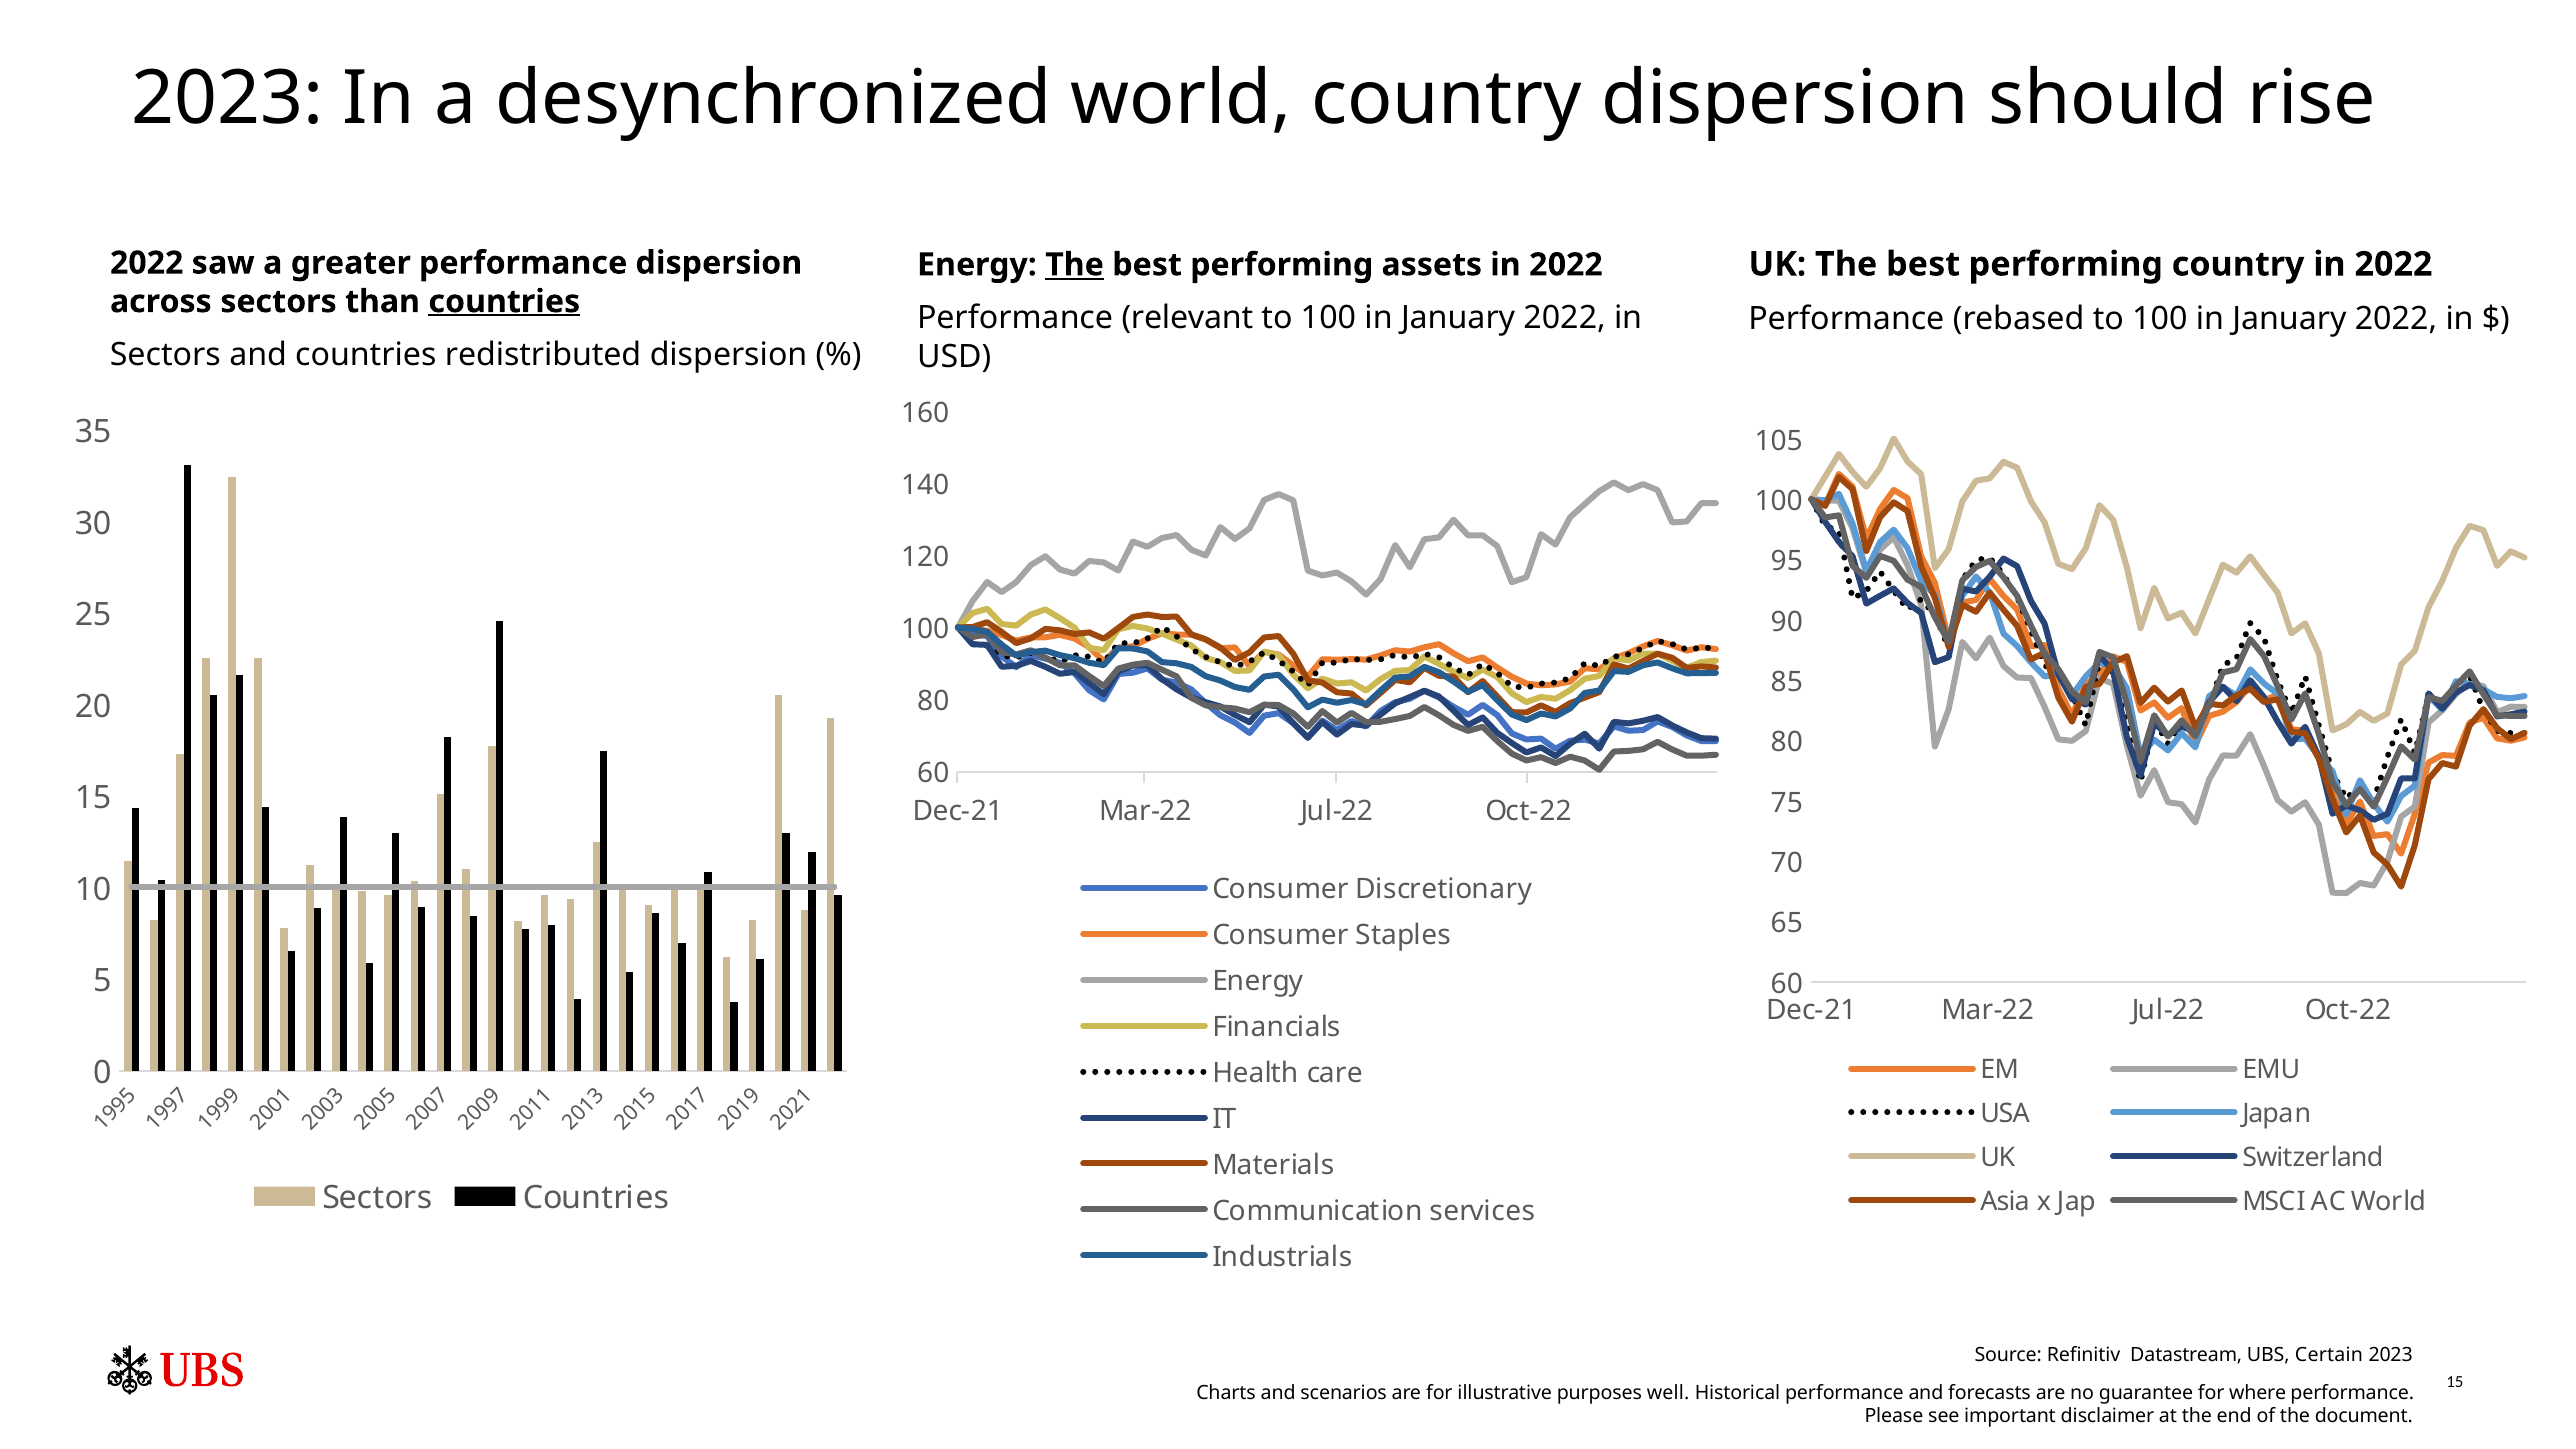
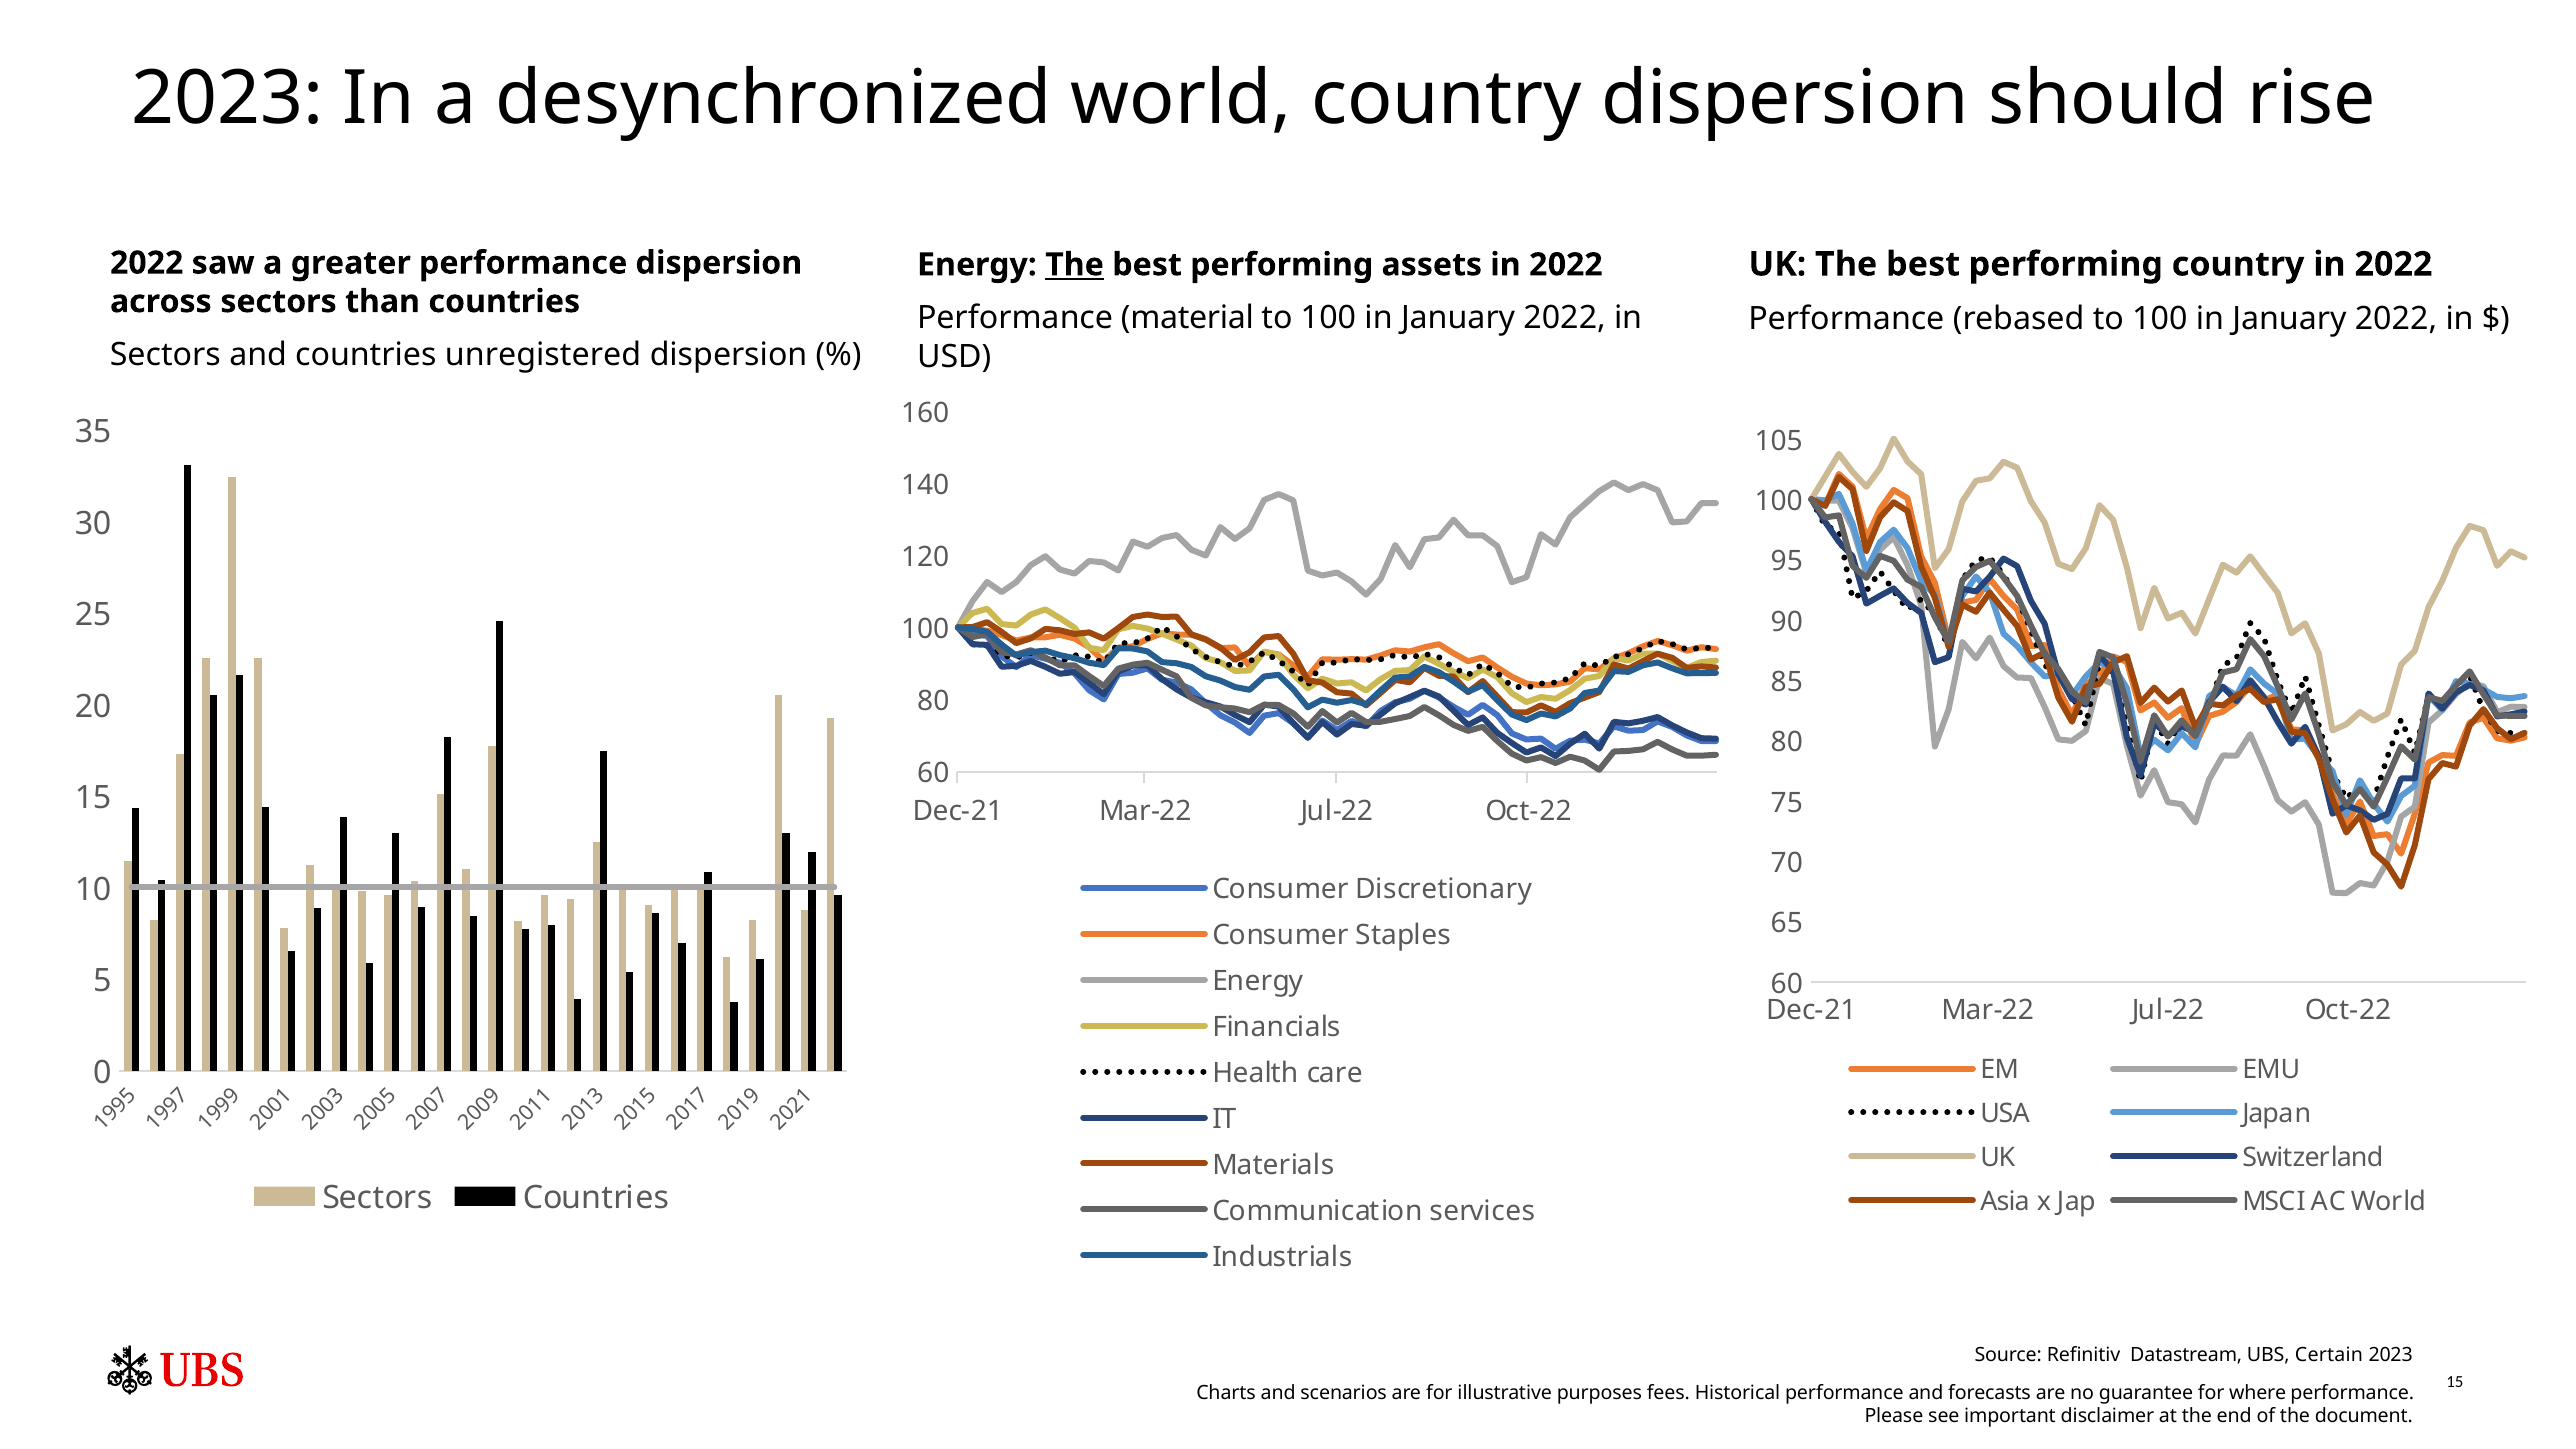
countries at (504, 302) underline: present -> none
relevant: relevant -> material
redistributed: redistributed -> unregistered
well: well -> fees
